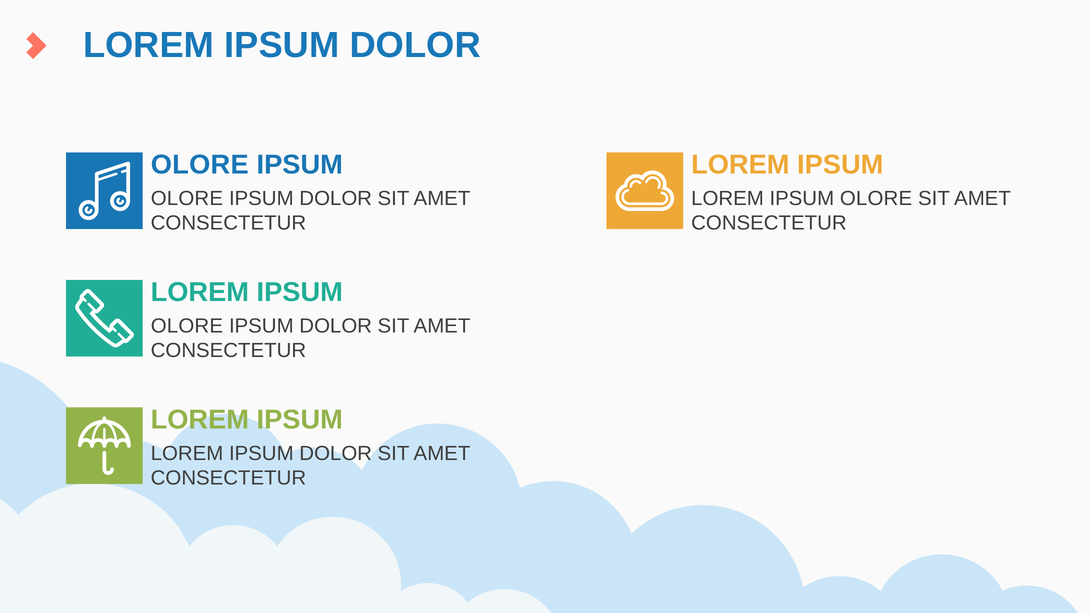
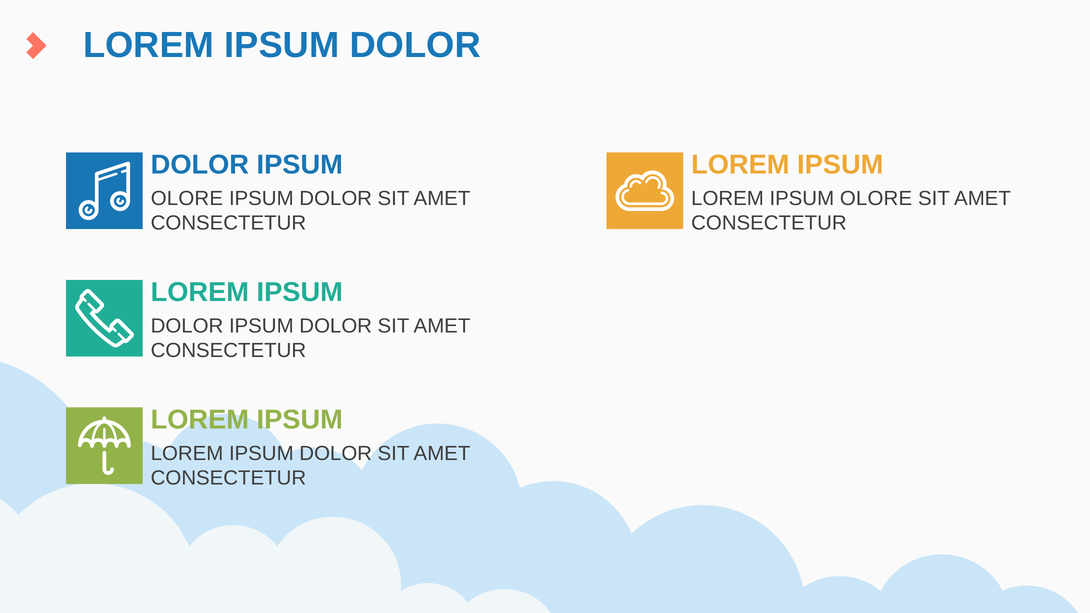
OLORE at (200, 165): OLORE -> DOLOR
OLORE at (187, 326): OLORE -> DOLOR
